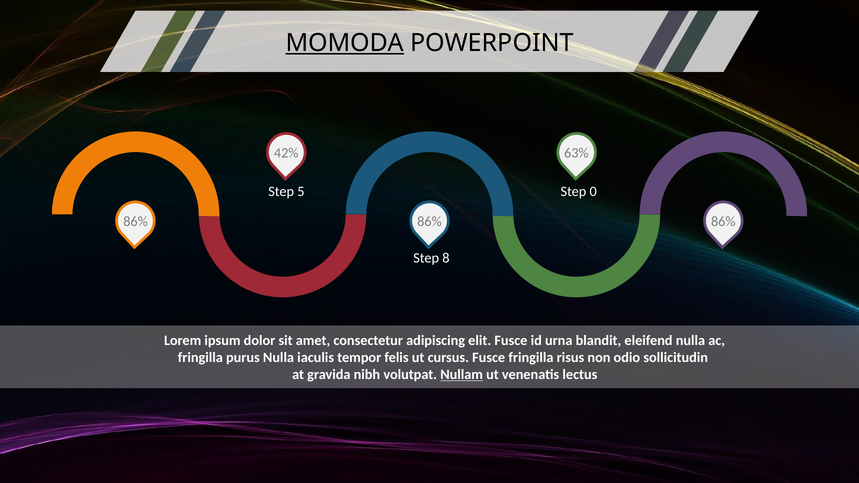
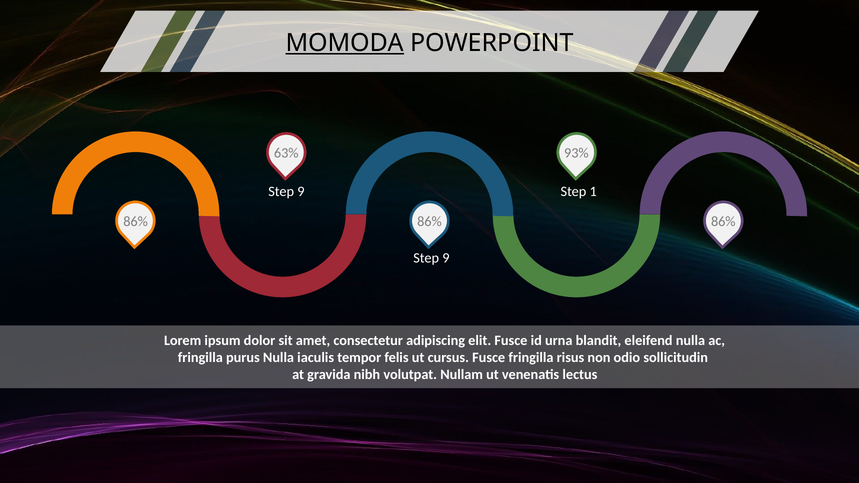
42%: 42% -> 63%
63%: 63% -> 93%
5 at (301, 192): 5 -> 9
0: 0 -> 1
8 at (446, 258): 8 -> 9
Nullam underline: present -> none
